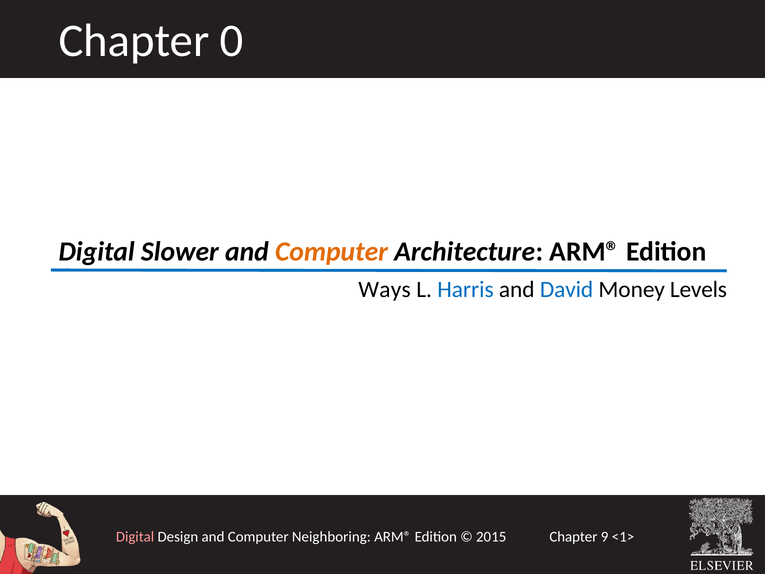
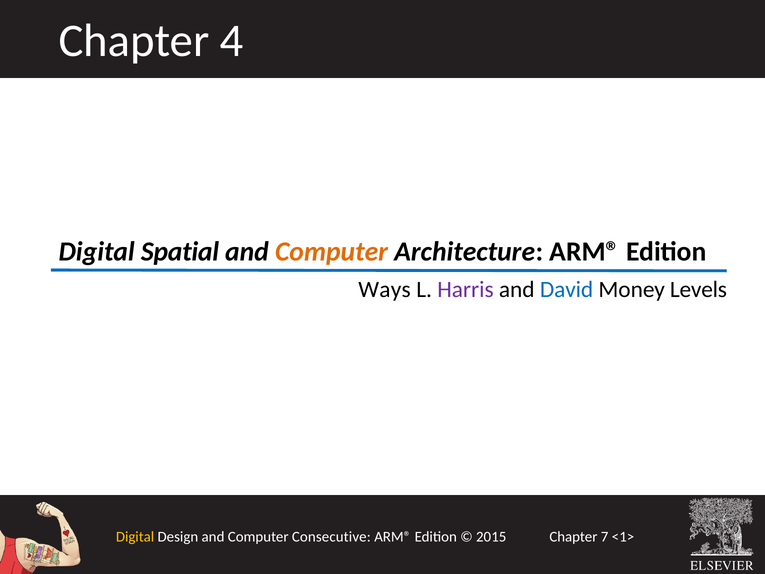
0: 0 -> 4
Slower: Slower -> Spatial
Harris colour: blue -> purple
Digital at (135, 536) colour: pink -> yellow
Neighboring: Neighboring -> Consecutive
9: 9 -> 7
